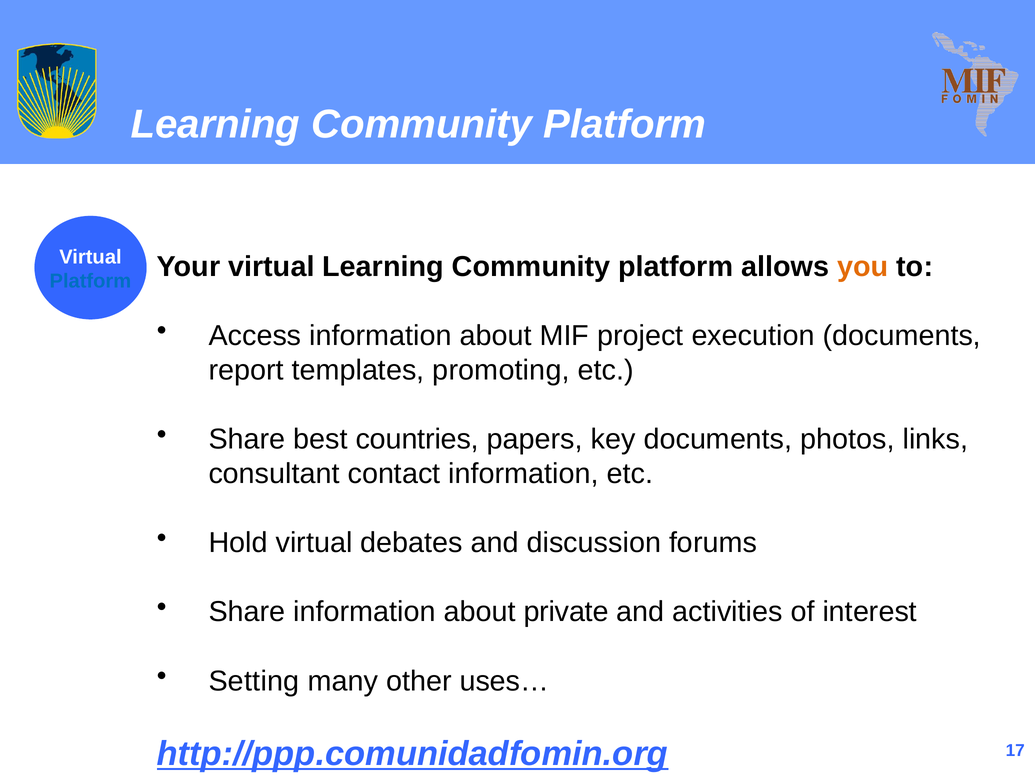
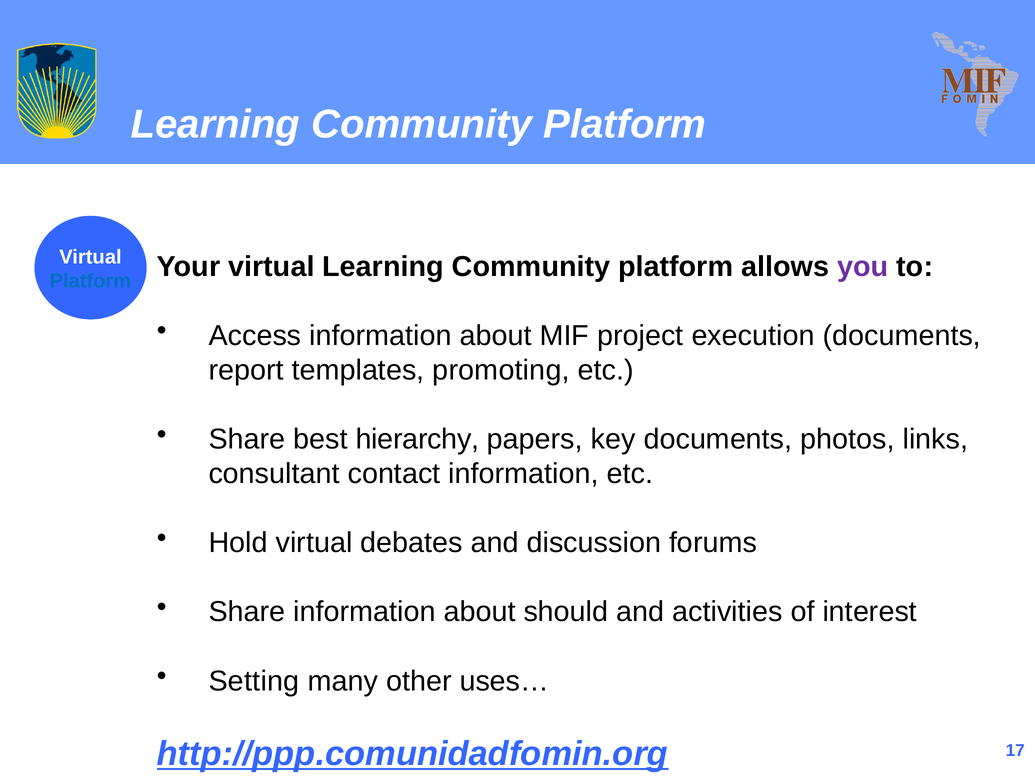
you colour: orange -> purple
countries: countries -> hierarchy
private: private -> should
